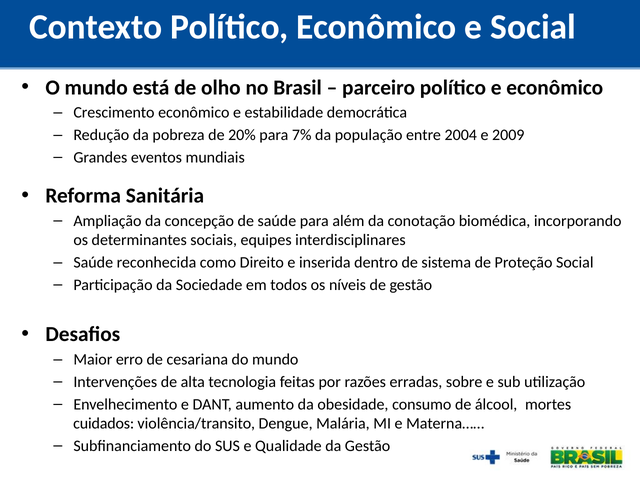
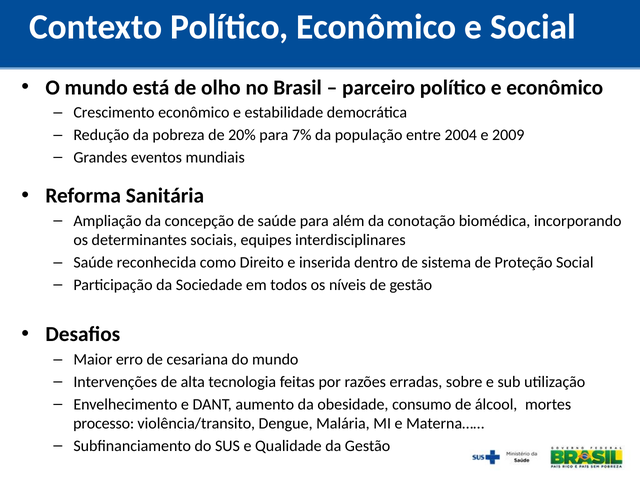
cuidados: cuidados -> processo
